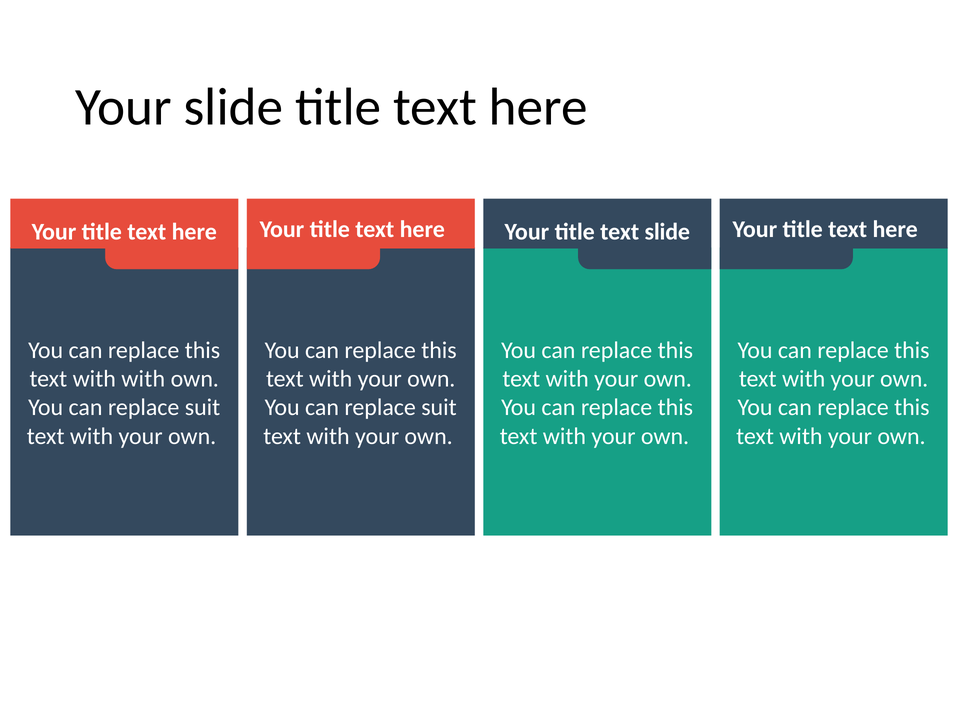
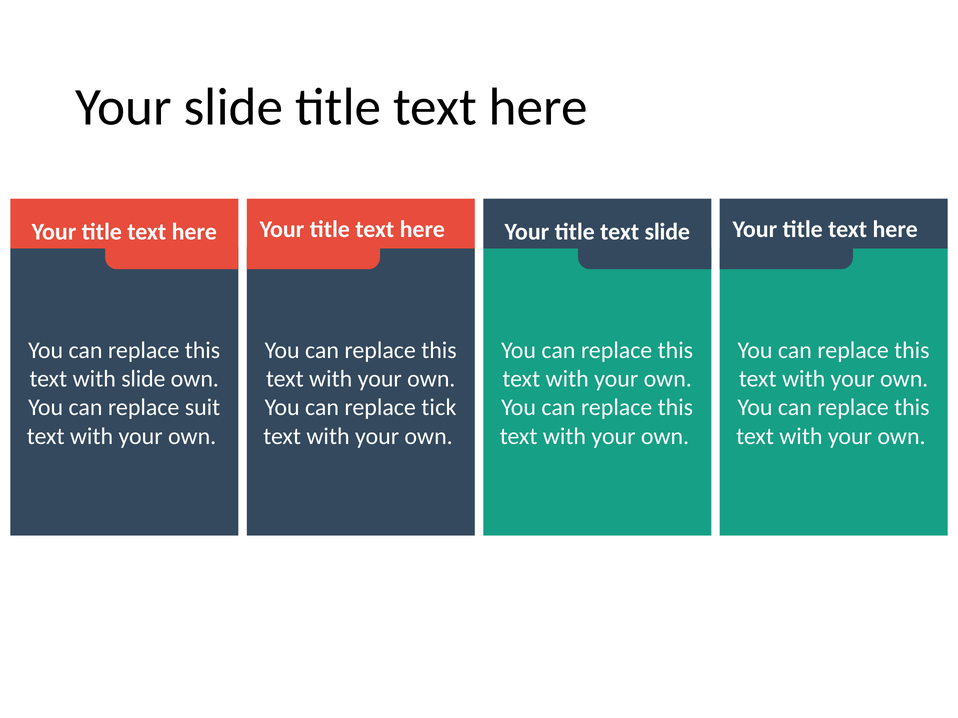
with with: with -> slide
suit at (439, 408): suit -> tick
